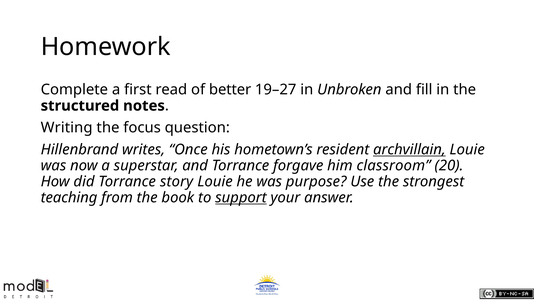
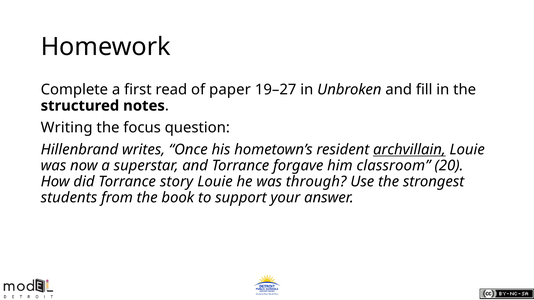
better: better -> paper
purpose: purpose -> through
teaching: teaching -> students
support underline: present -> none
